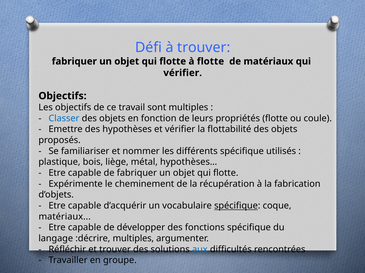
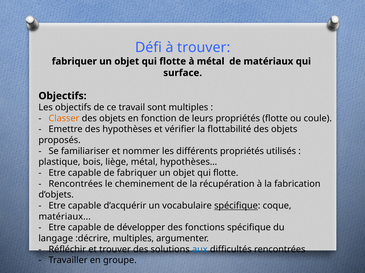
à flotte: flotte -> métal
vérifier at (183, 73): vérifier -> surface
Classer colour: blue -> orange
différents spécifique: spécifique -> propriétés
Expérimente at (76, 184): Expérimente -> Rencontrées
